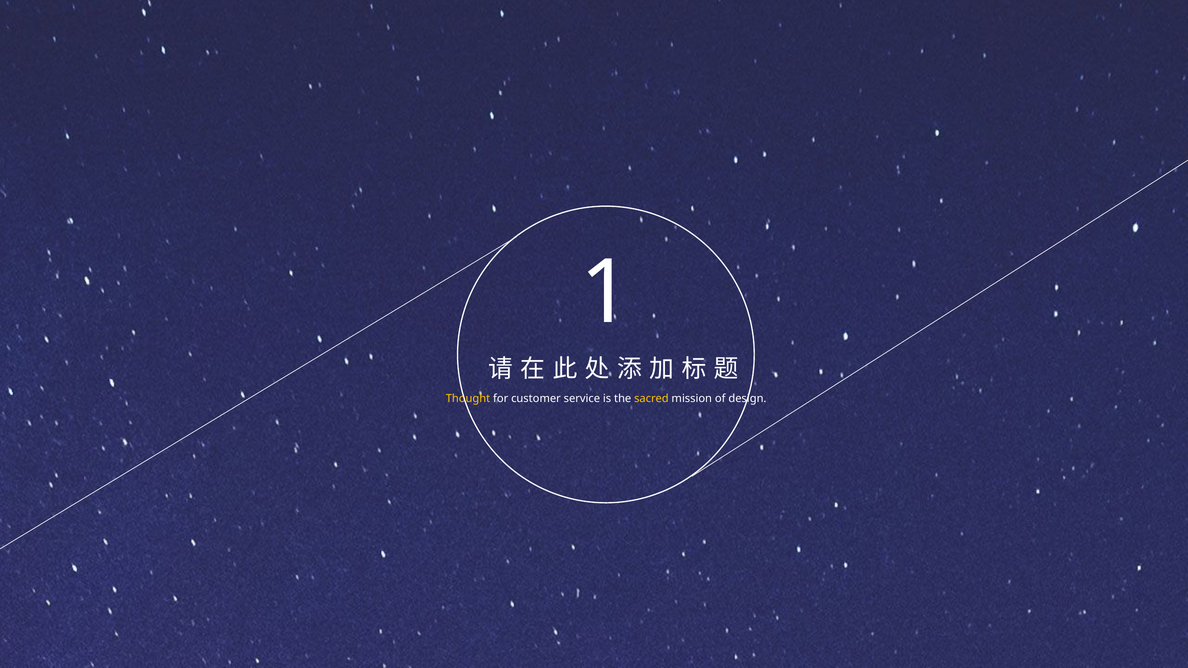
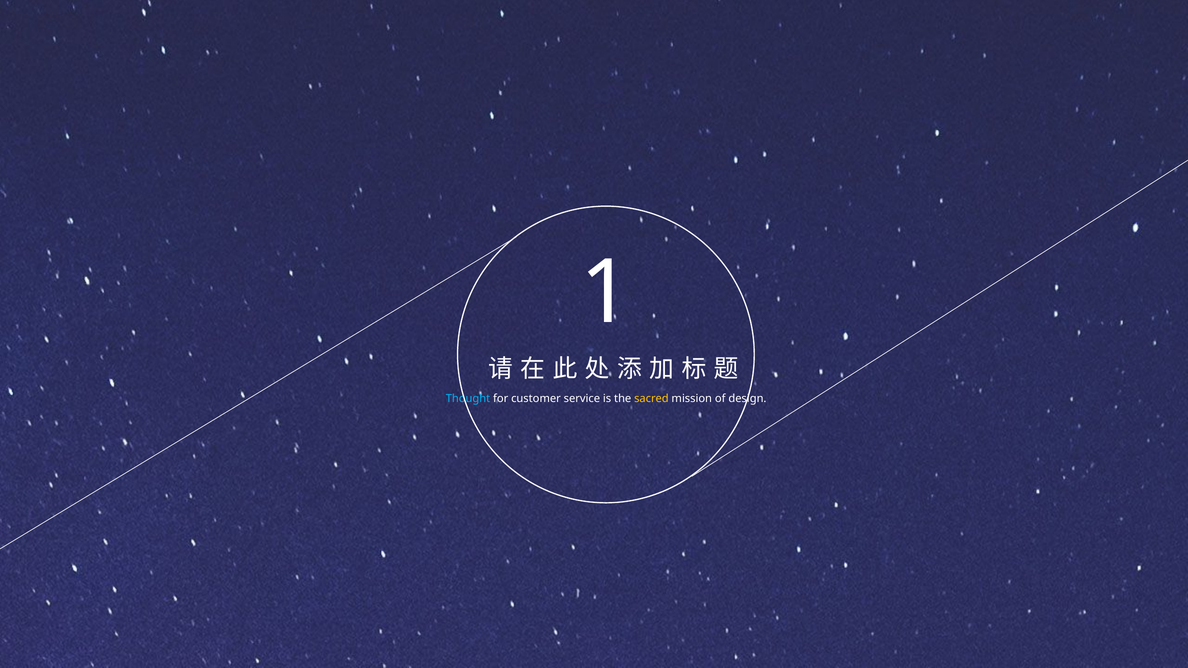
Thought colour: yellow -> light blue
